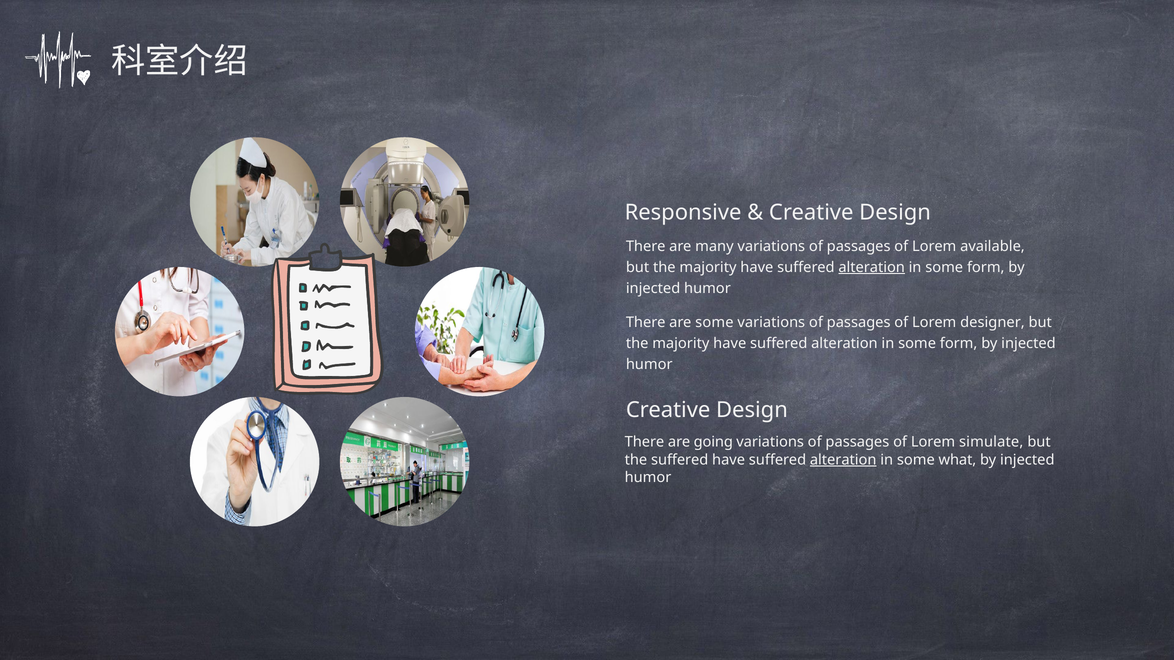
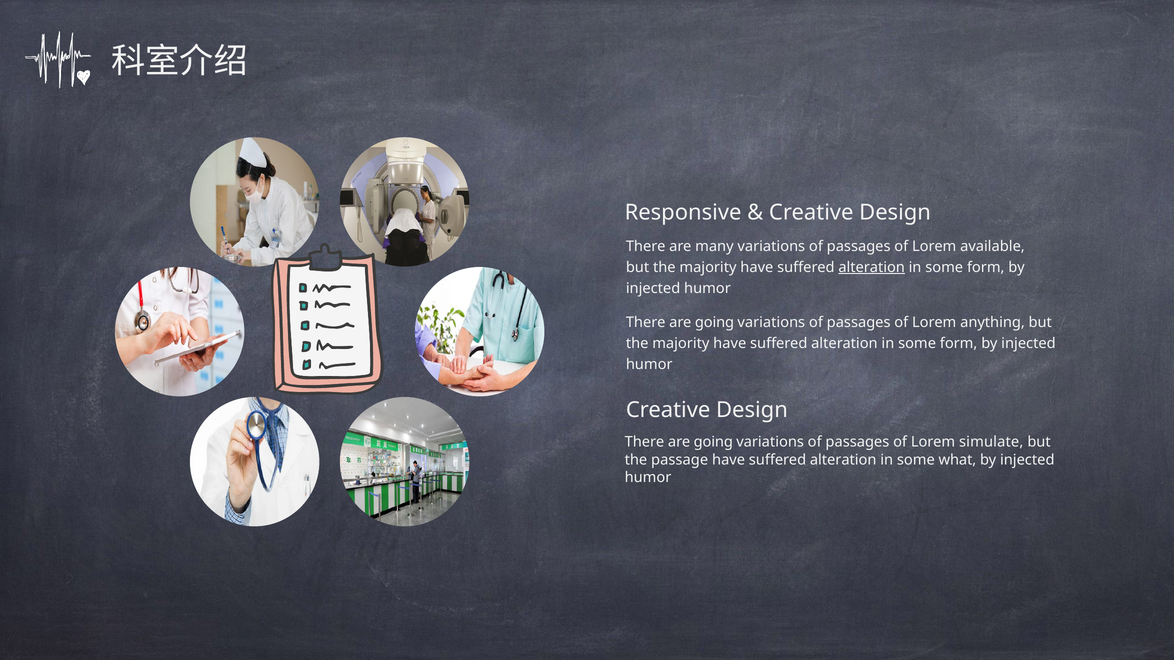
some at (714, 323): some -> going
designer: designer -> anything
the suffered: suffered -> passage
alteration at (843, 460) underline: present -> none
